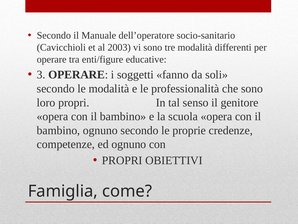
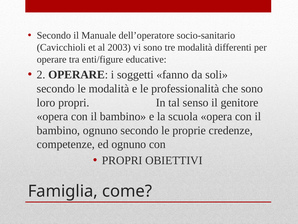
3: 3 -> 2
